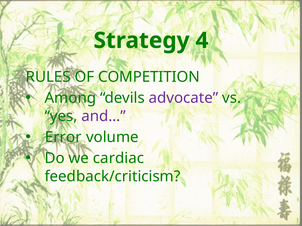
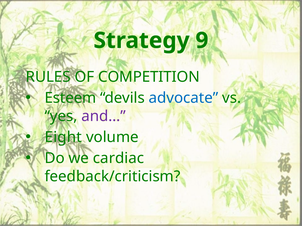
4: 4 -> 9
Among: Among -> Esteem
advocate colour: purple -> blue
Error: Error -> Eight
